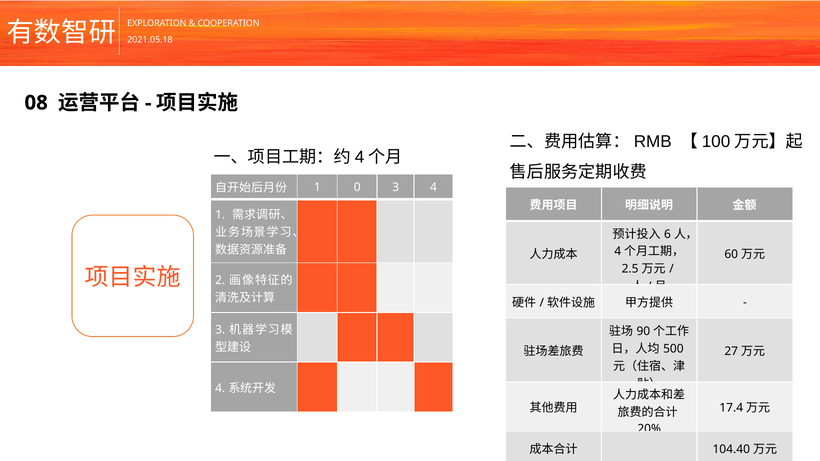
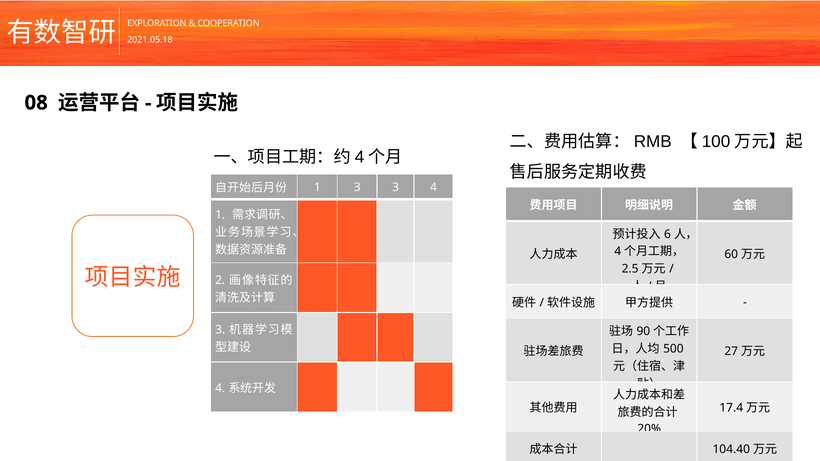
1 0: 0 -> 3
